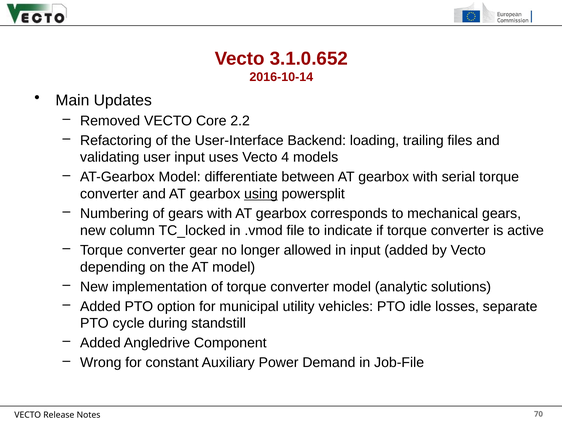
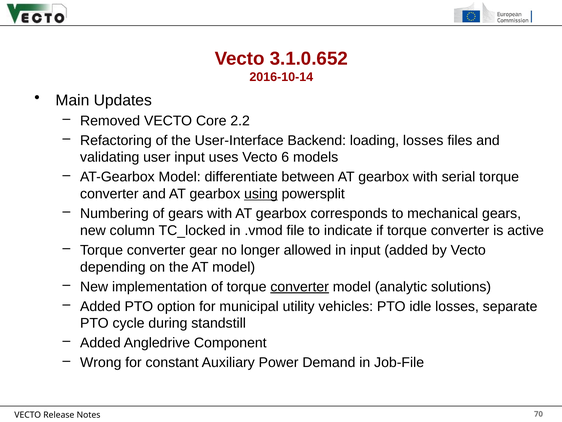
loading trailing: trailing -> losses
4: 4 -> 6
converter at (300, 286) underline: none -> present
